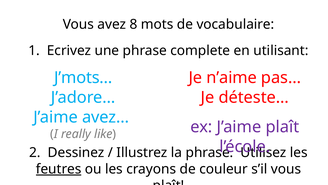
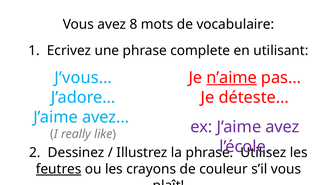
J’mots…: J’mots… -> J’vous…
n’aime underline: none -> present
J’aime plaît: plaît -> avez
